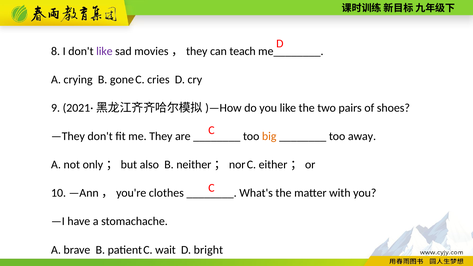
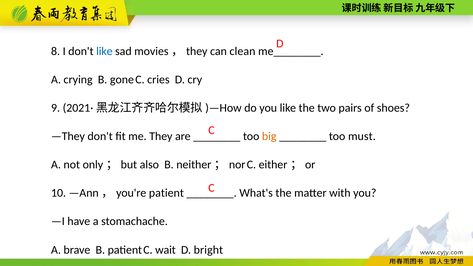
like at (104, 51) colour: purple -> blue
teach: teach -> clean
away: away -> must
—Ann，you're clothes: clothes -> patient
